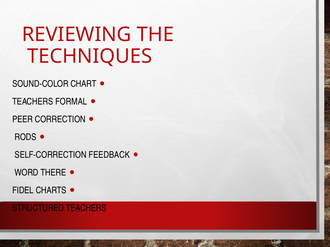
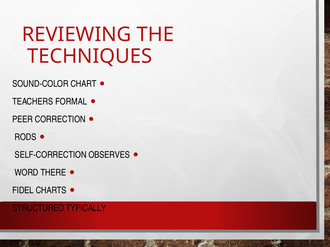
FEEDBACK: FEEDBACK -> OBSERVES
STRUCTURED TEACHERS: TEACHERS -> TYPICALLY
